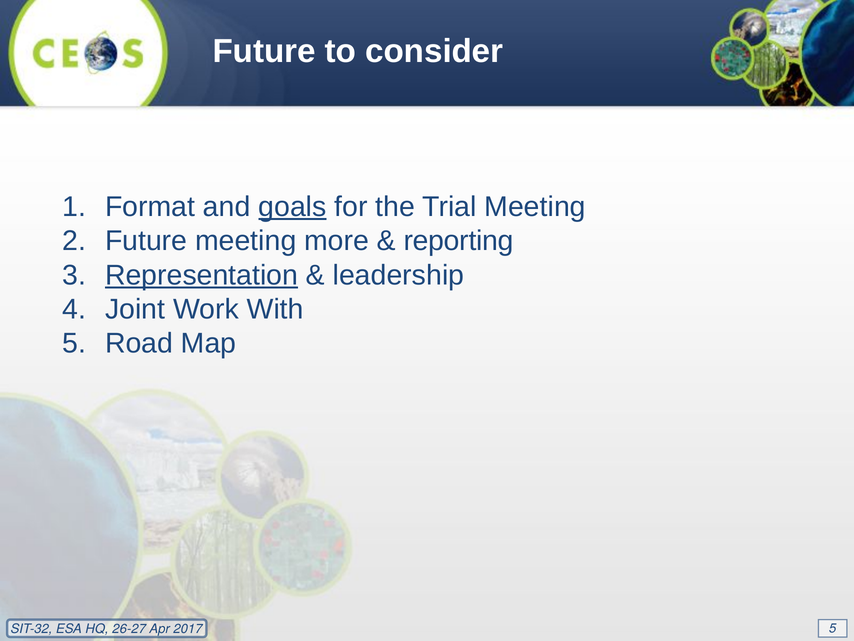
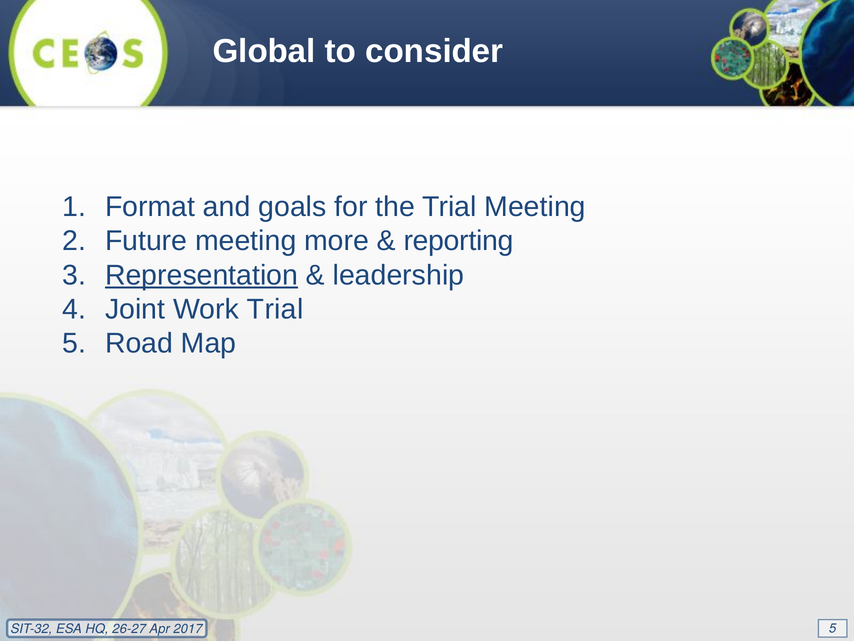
Future at (264, 51): Future -> Global
goals underline: present -> none
Work With: With -> Trial
